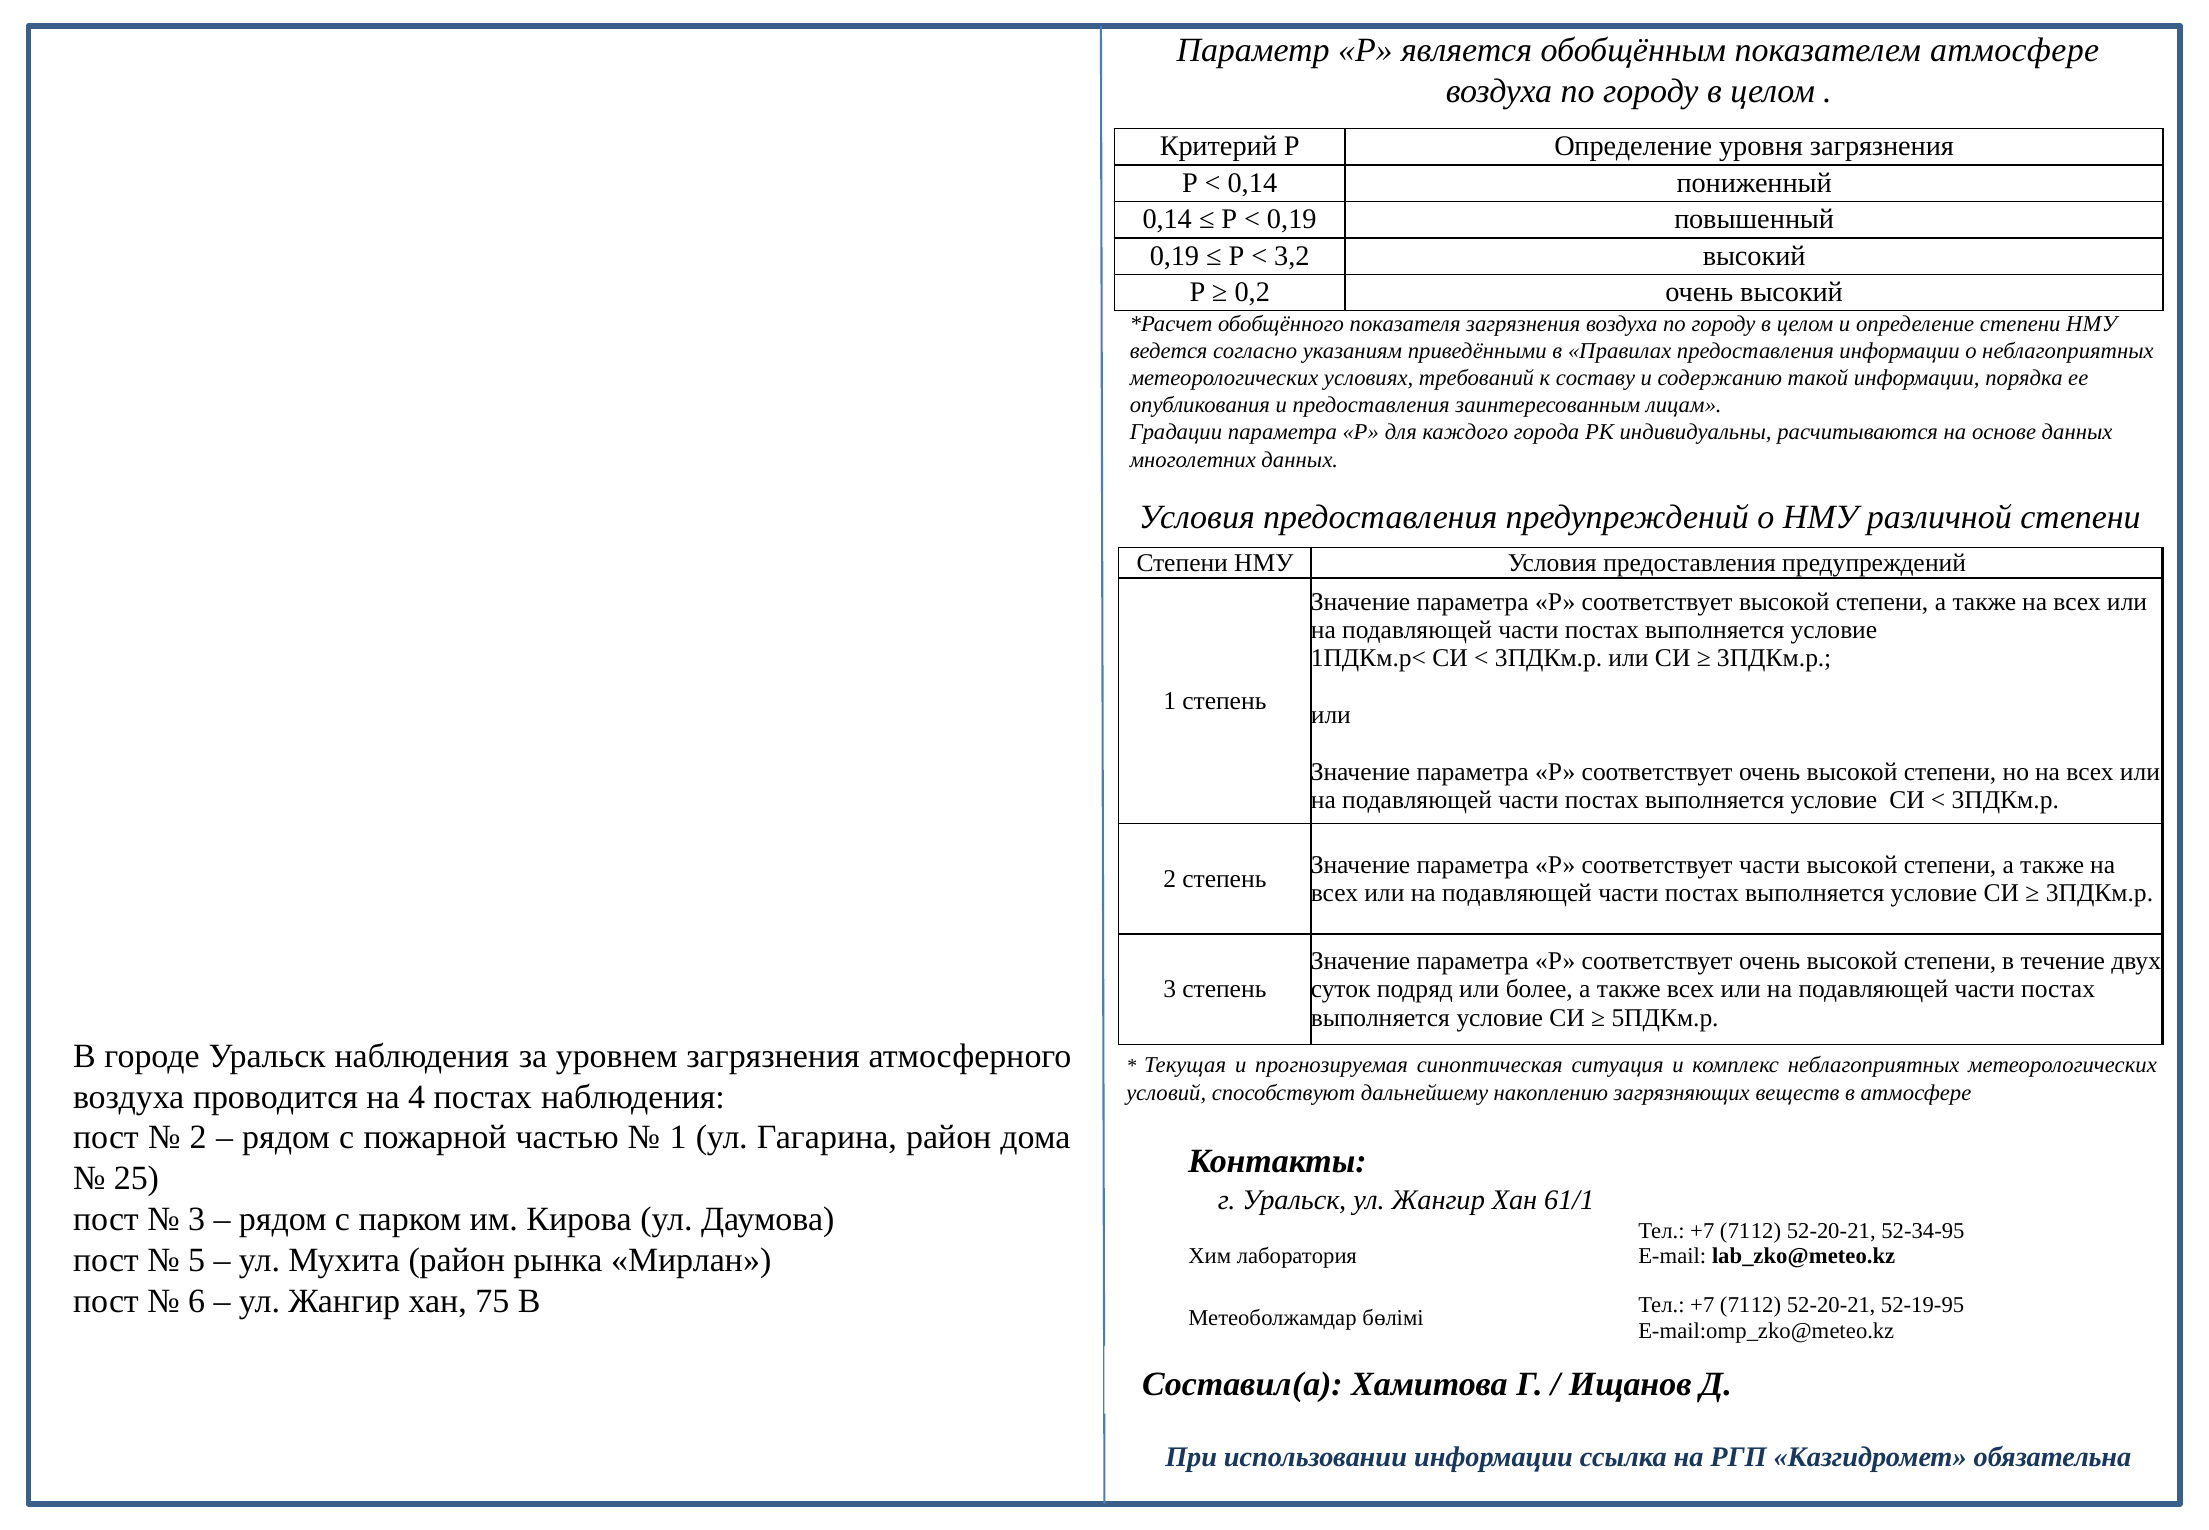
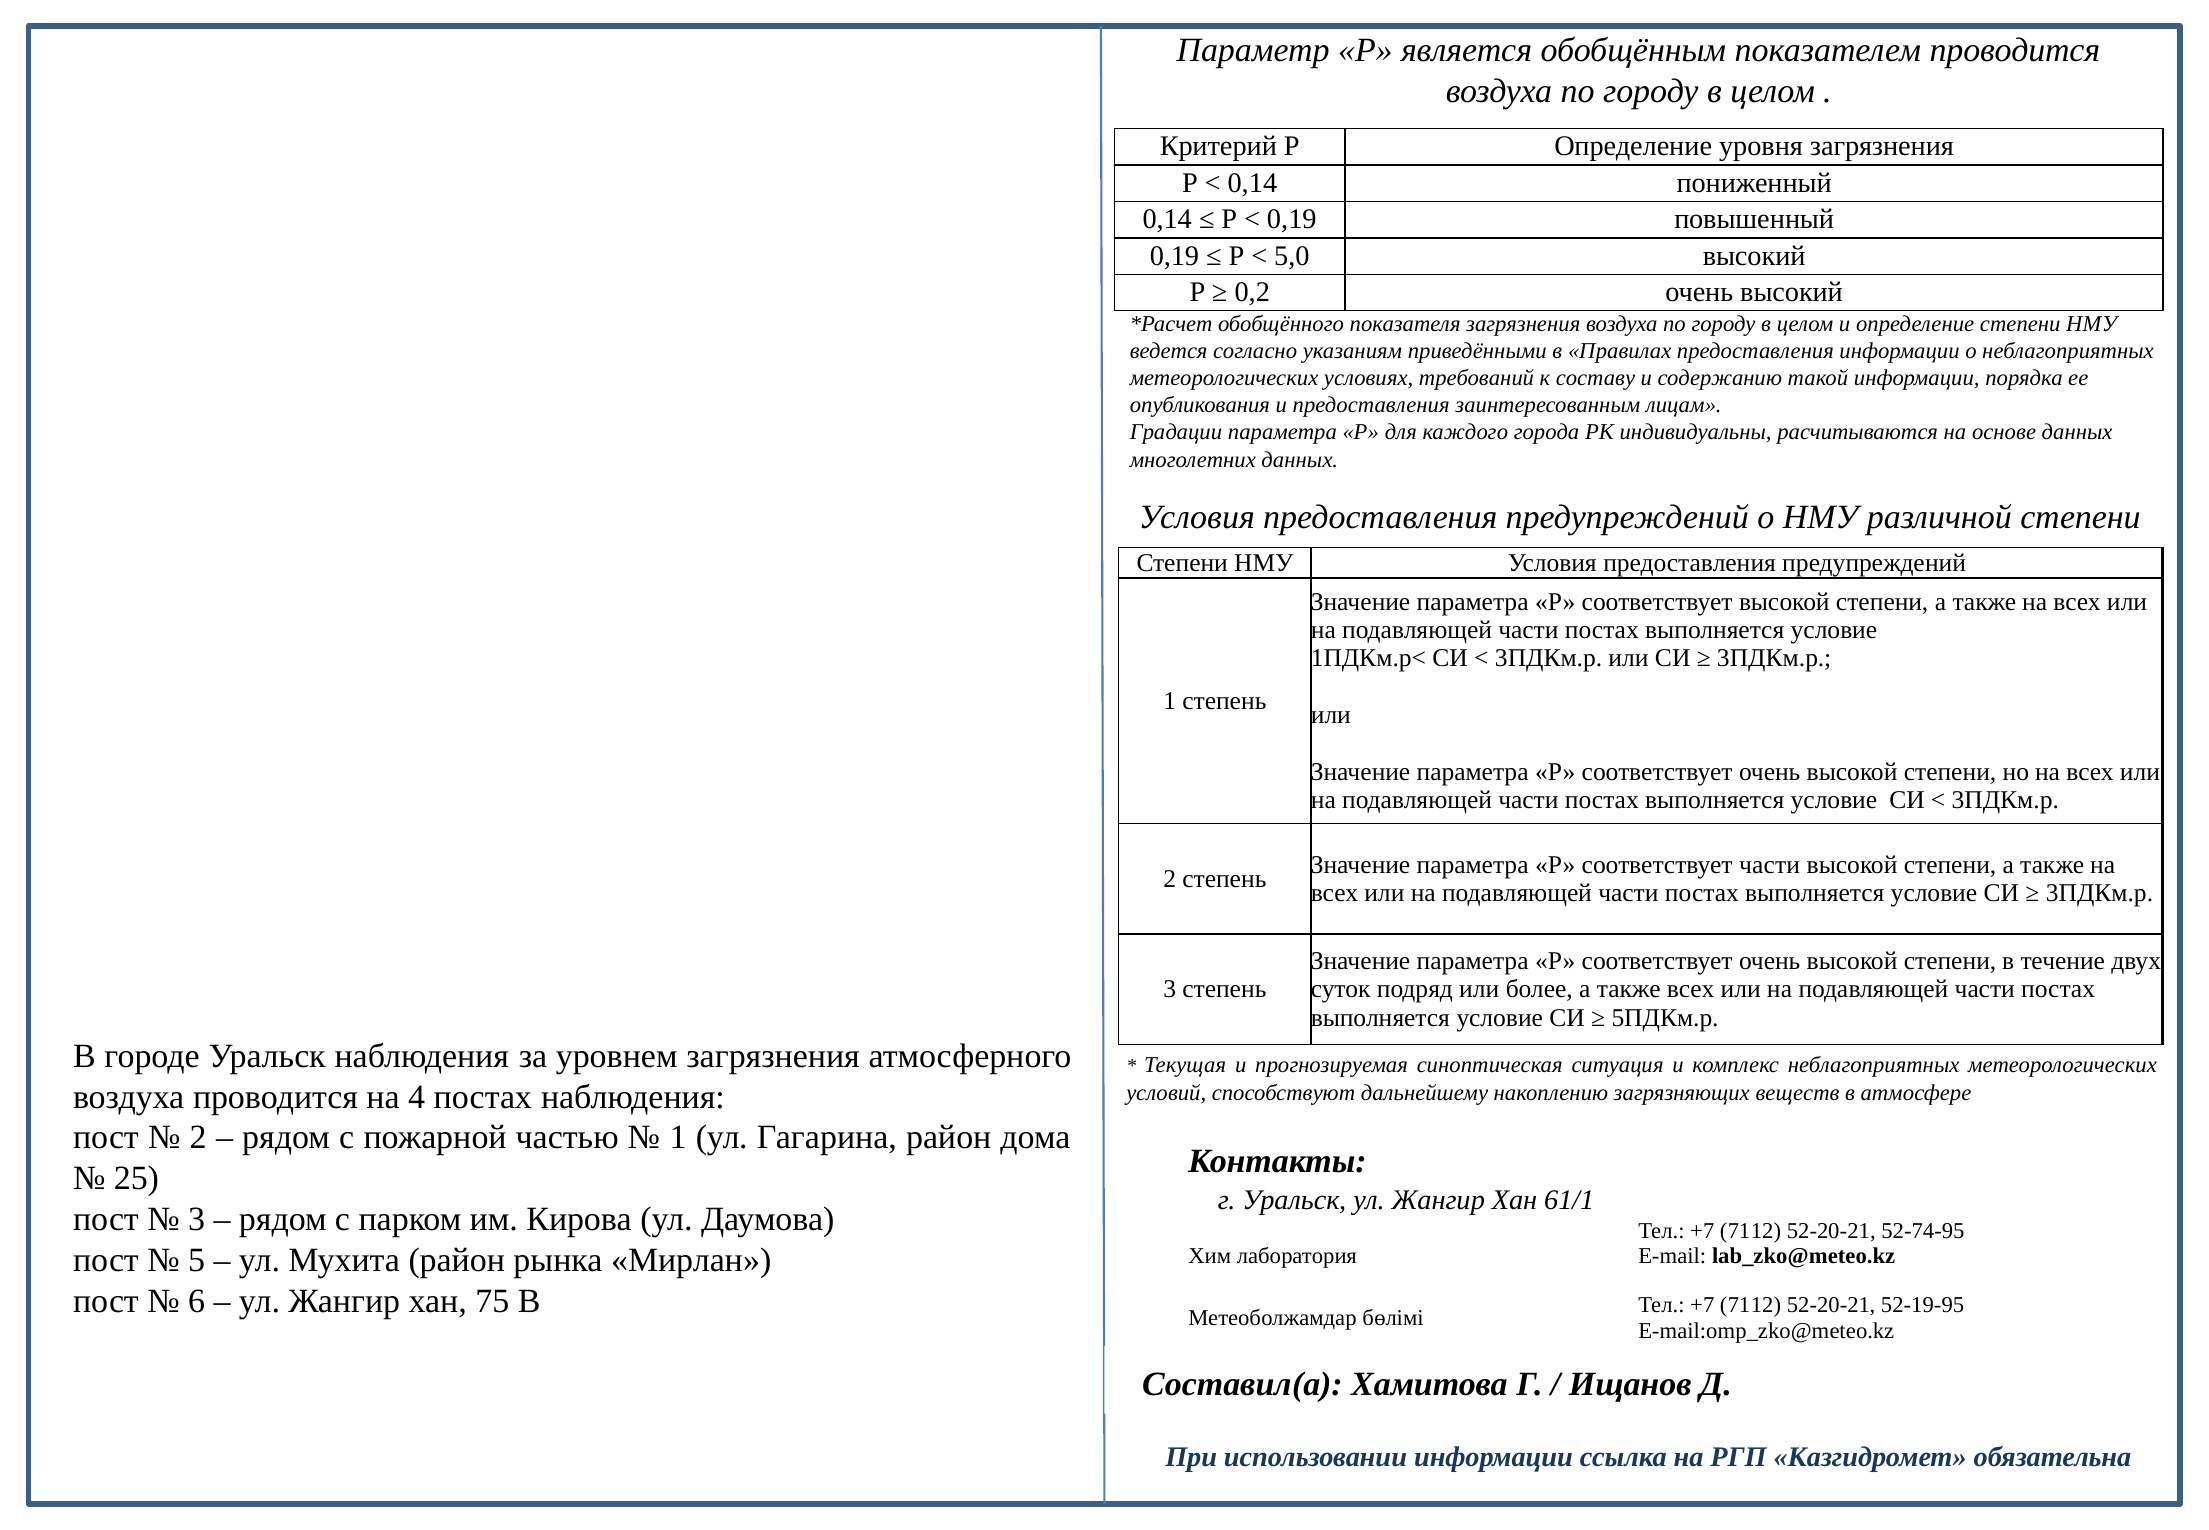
показателем атмосфере: атмосфере -> проводится
3,2: 3,2 -> 5,0
52-34-95: 52-34-95 -> 52-74-95
